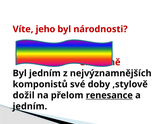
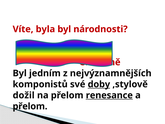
jeho: jeho -> byla
doby underline: none -> present
jedním at (30, 106): jedním -> přelom
